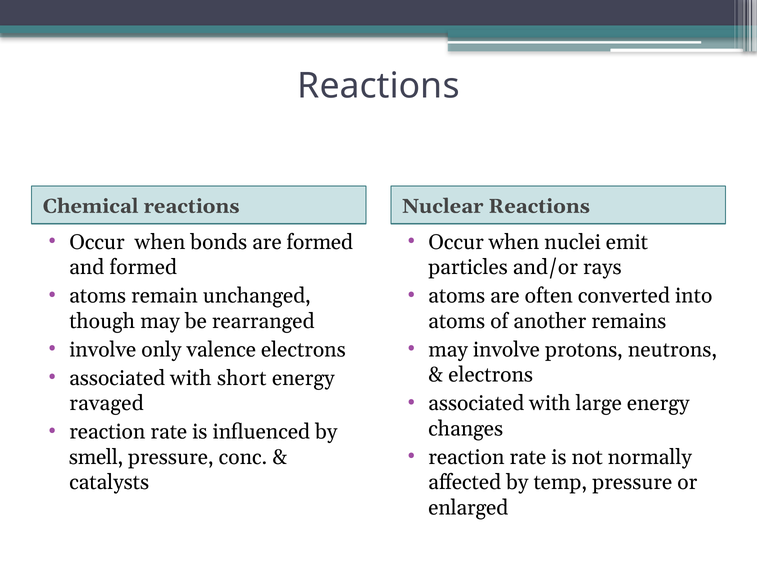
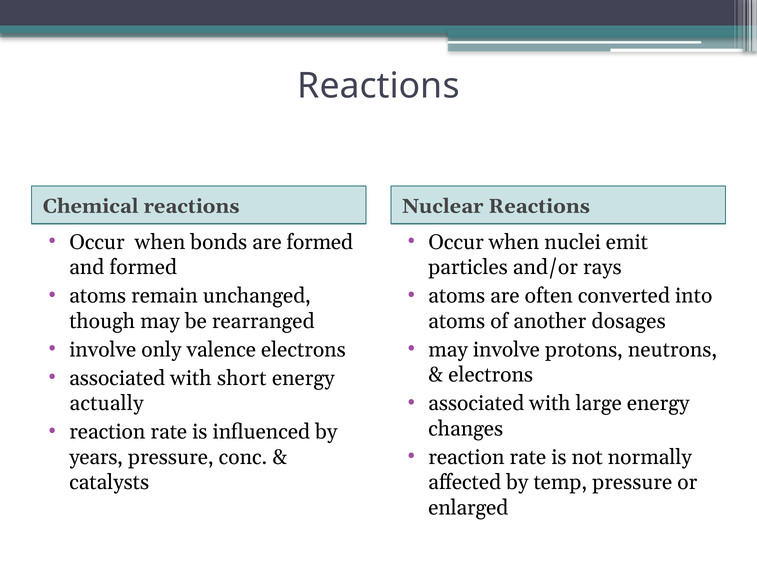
remains: remains -> dosages
ravaged: ravaged -> actually
smell: smell -> years
